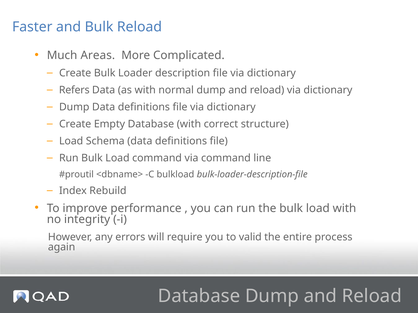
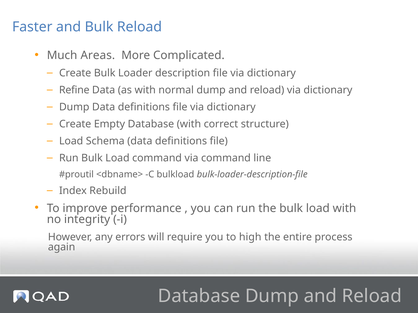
Refers: Refers -> Refine
valid: valid -> high
